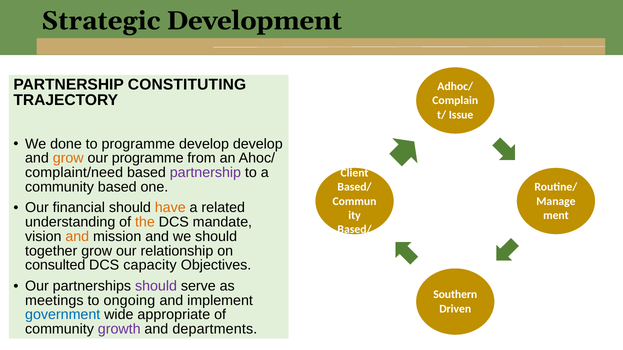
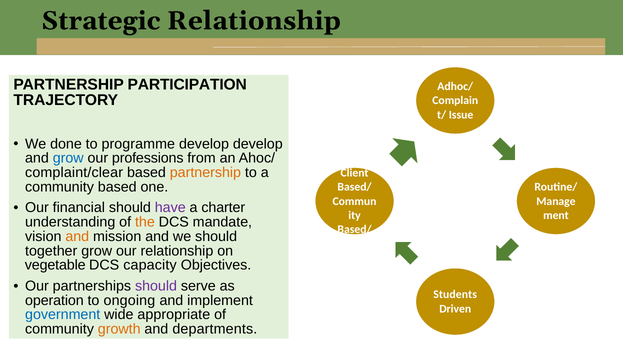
Strategic Development: Development -> Relationship
CONSTITUTING: CONSTITUTING -> PARTICIPATION
grow at (68, 158) colour: orange -> blue
our programme: programme -> professions
complaint/need: complaint/need -> complaint/clear
partnership at (205, 173) colour: purple -> orange
have colour: orange -> purple
related: related -> charter
consulted: consulted -> vegetable
Southern: Southern -> Students
meetings: meetings -> operation
growth colour: purple -> orange
